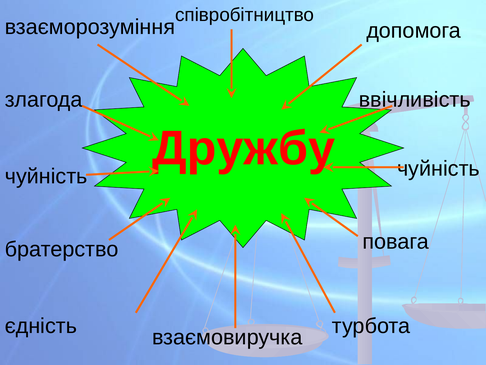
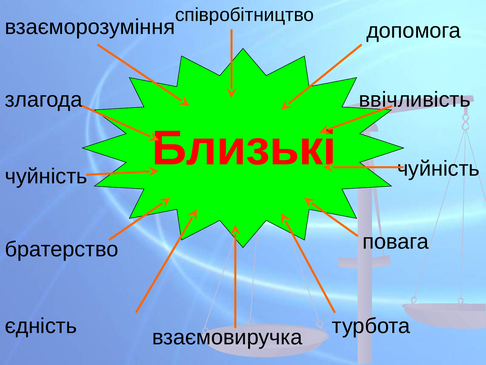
Дружбу: Дружбу -> Близькі
